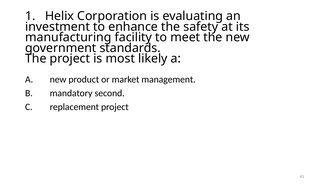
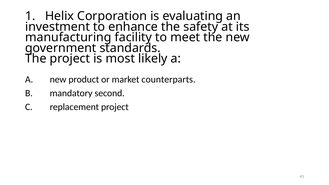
management: management -> counterparts
